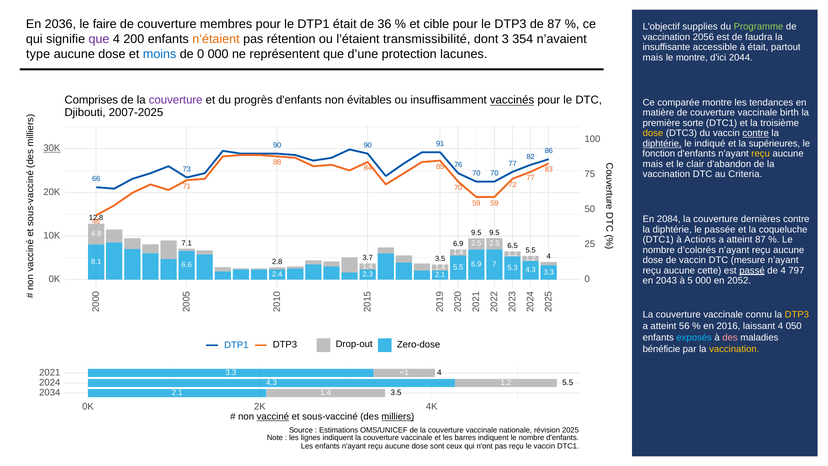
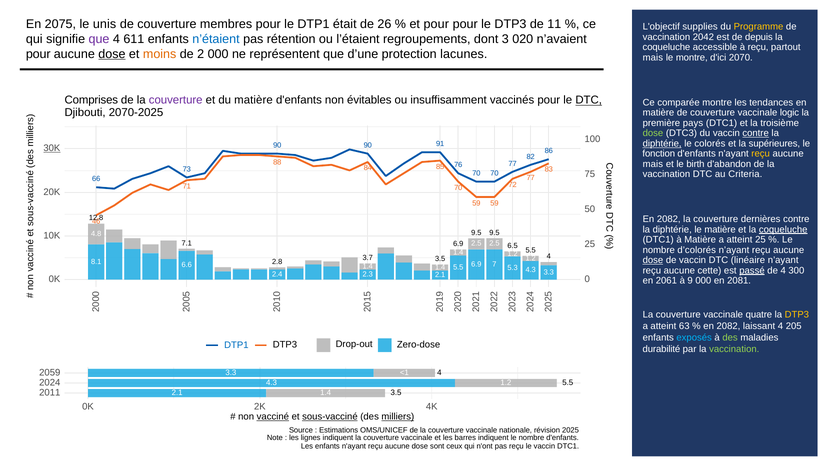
2036: 2036 -> 2075
faire: faire -> unis
36: 36 -> 26
et cible: cible -> pour
de 87: 87 -> 11
Programme colour: light green -> yellow
2056: 2056 -> 2042
faudra: faudra -> depuis
200: 200 -> 611
n’étaient colour: orange -> blue
transmissibilité: transmissibilité -> regroupements
354: 354 -> 020
insuffisante at (666, 47): insuffisante -> coqueluche
à était: était -> reçu
type at (38, 54): type -> pour
dose at (112, 54) underline: none -> present
moins colour: blue -> orange
de 0: 0 -> 2
2044: 2044 -> 2070
du progrès: progrès -> matière
vaccinés underline: present -> none
DTC at (589, 100) underline: none -> present
2007-2025: 2007-2025 -> 2070-2025
birth: birth -> logic
sorte: sorte -> pays
dose at (653, 133) colour: yellow -> light green
indiqué: indiqué -> colorés
clair: clair -> birth
2084 at (669, 219): 2084 -> 2082
le passée: passée -> matière
coqueluche at (783, 229) underline: none -> present
à Actions: Actions -> Matière
atteint 87: 87 -> 25
dose at (653, 260) underline: none -> present
mesure: mesure -> linéaire
797: 797 -> 300
2043: 2043 -> 2061
à 5: 5 -> 9
2052: 2052 -> 2081
connu: connu -> quatre
56: 56 -> 63
2016 at (728, 326): 2016 -> 2082
050: 050 -> 205
des at (730, 337) colour: pink -> light green
bénéficie: bénéficie -> durabilité
vaccination at (734, 349) colour: yellow -> light green
2021: 2021 -> 2059
2034: 2034 -> 2011
sous-vacciné underline: none -> present
